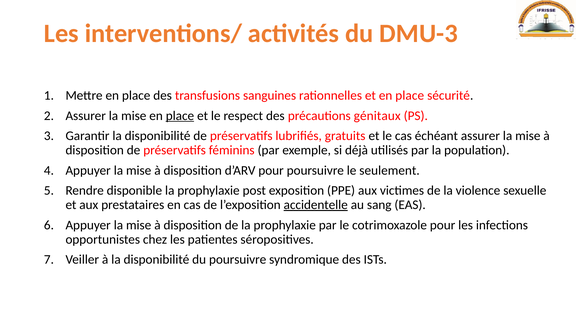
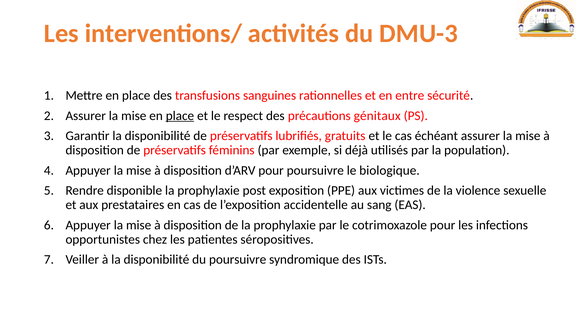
et en place: place -> entre
seulement: seulement -> biologique
accidentelle underline: present -> none
